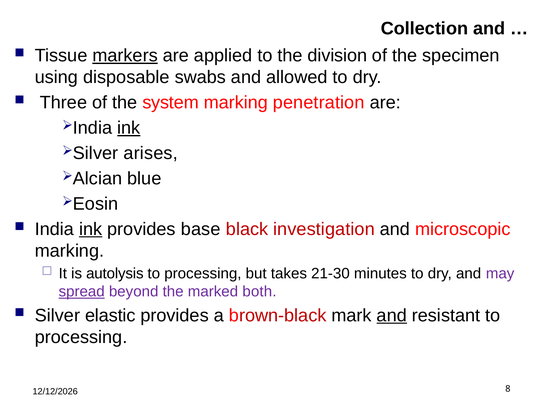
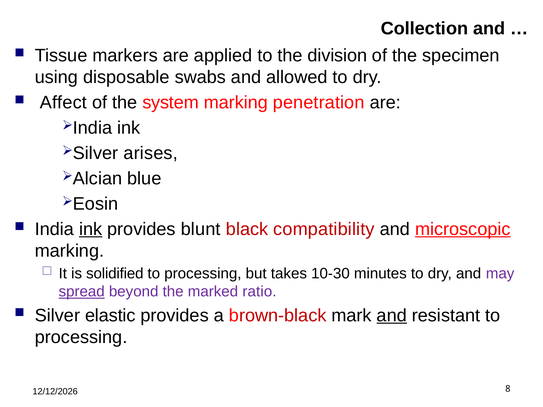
markers underline: present -> none
Three: Three -> Affect
ink at (129, 128) underline: present -> none
base: base -> blunt
investigation: investigation -> compatibility
microscopic underline: none -> present
autolysis: autolysis -> solidified
21-30: 21-30 -> 10-30
both: both -> ratio
